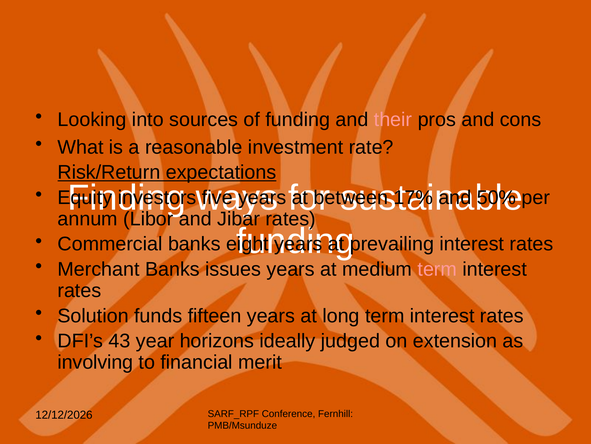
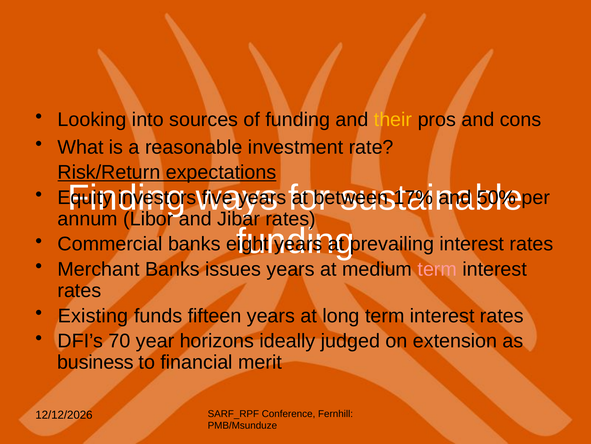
their colour: pink -> yellow
Solution: Solution -> Existing
43: 43 -> 70
involving: involving -> business
